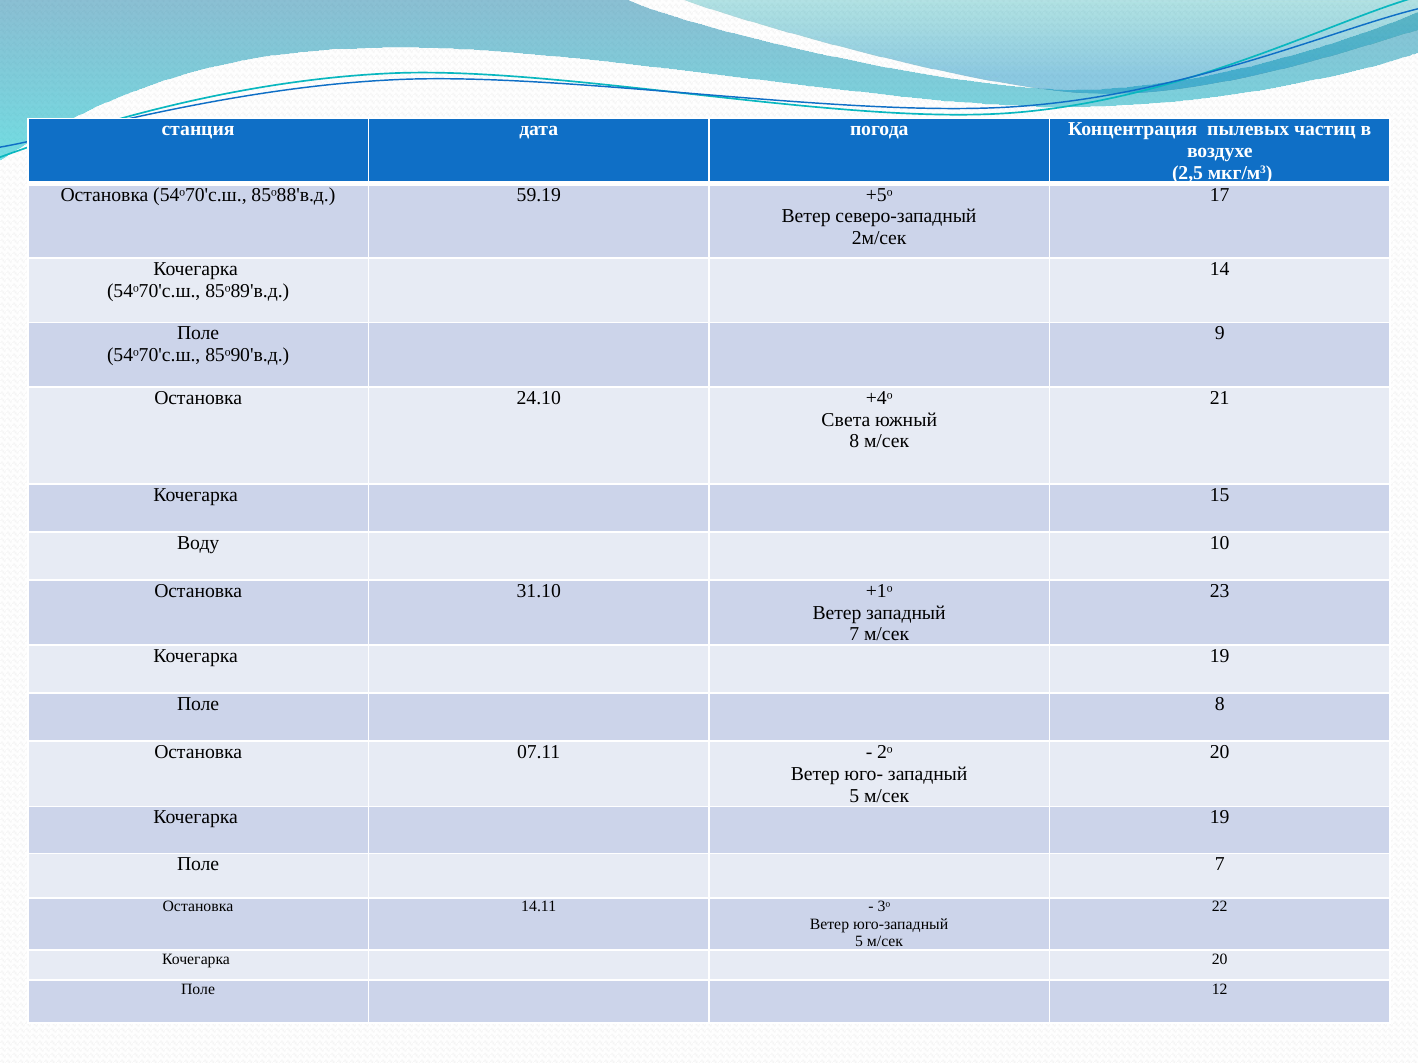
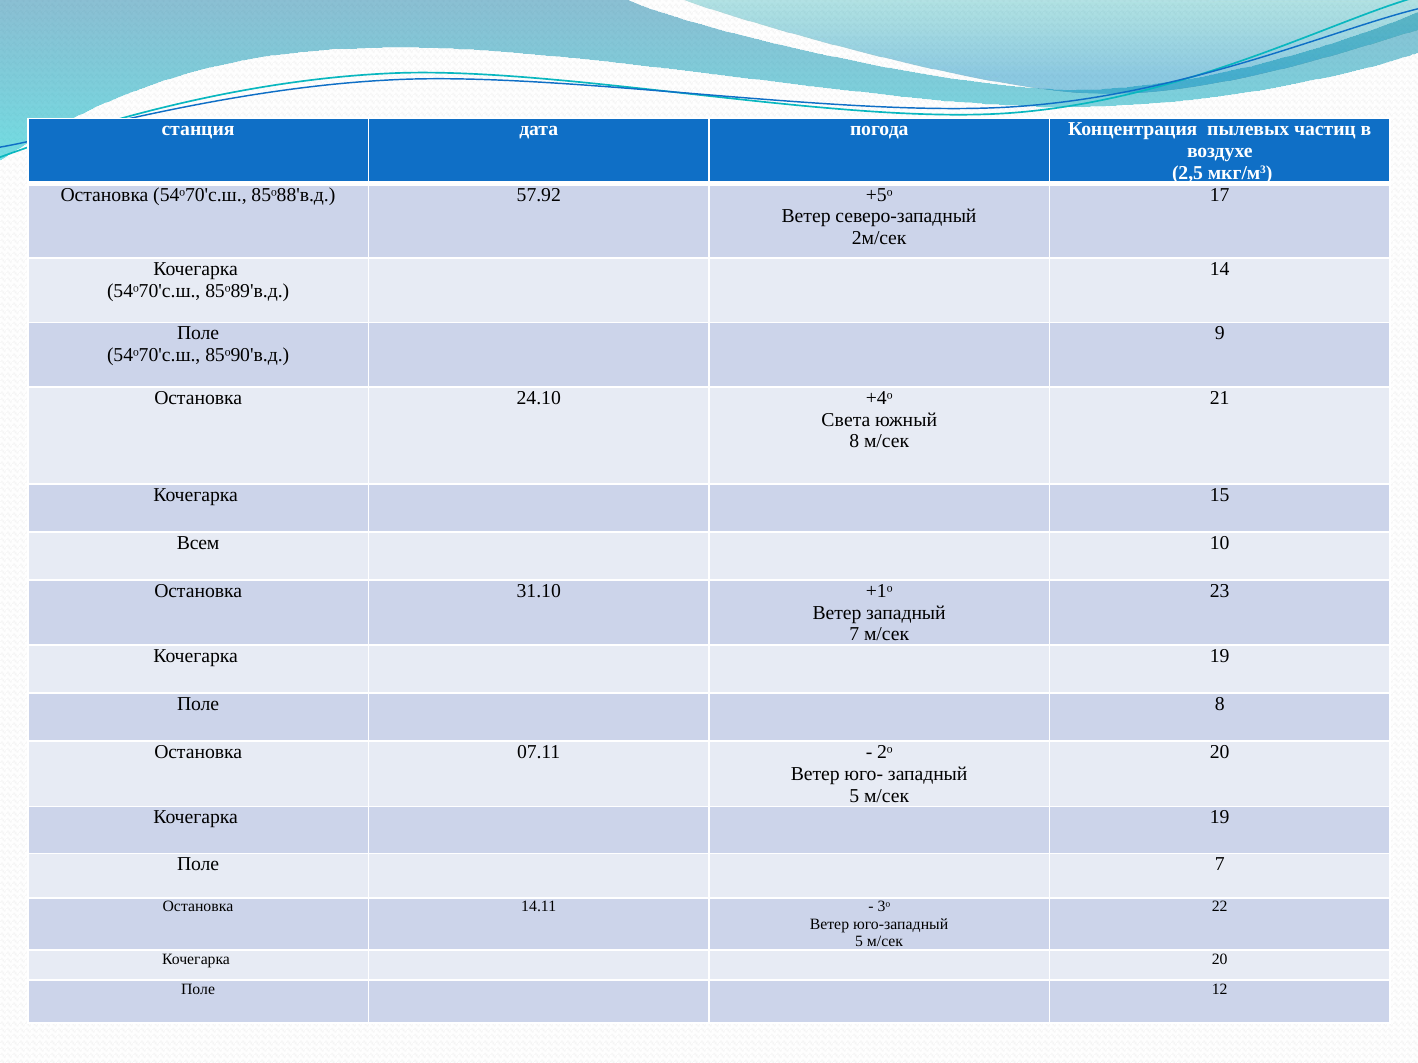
59.19: 59.19 -> 57.92
Воду: Воду -> Всем
